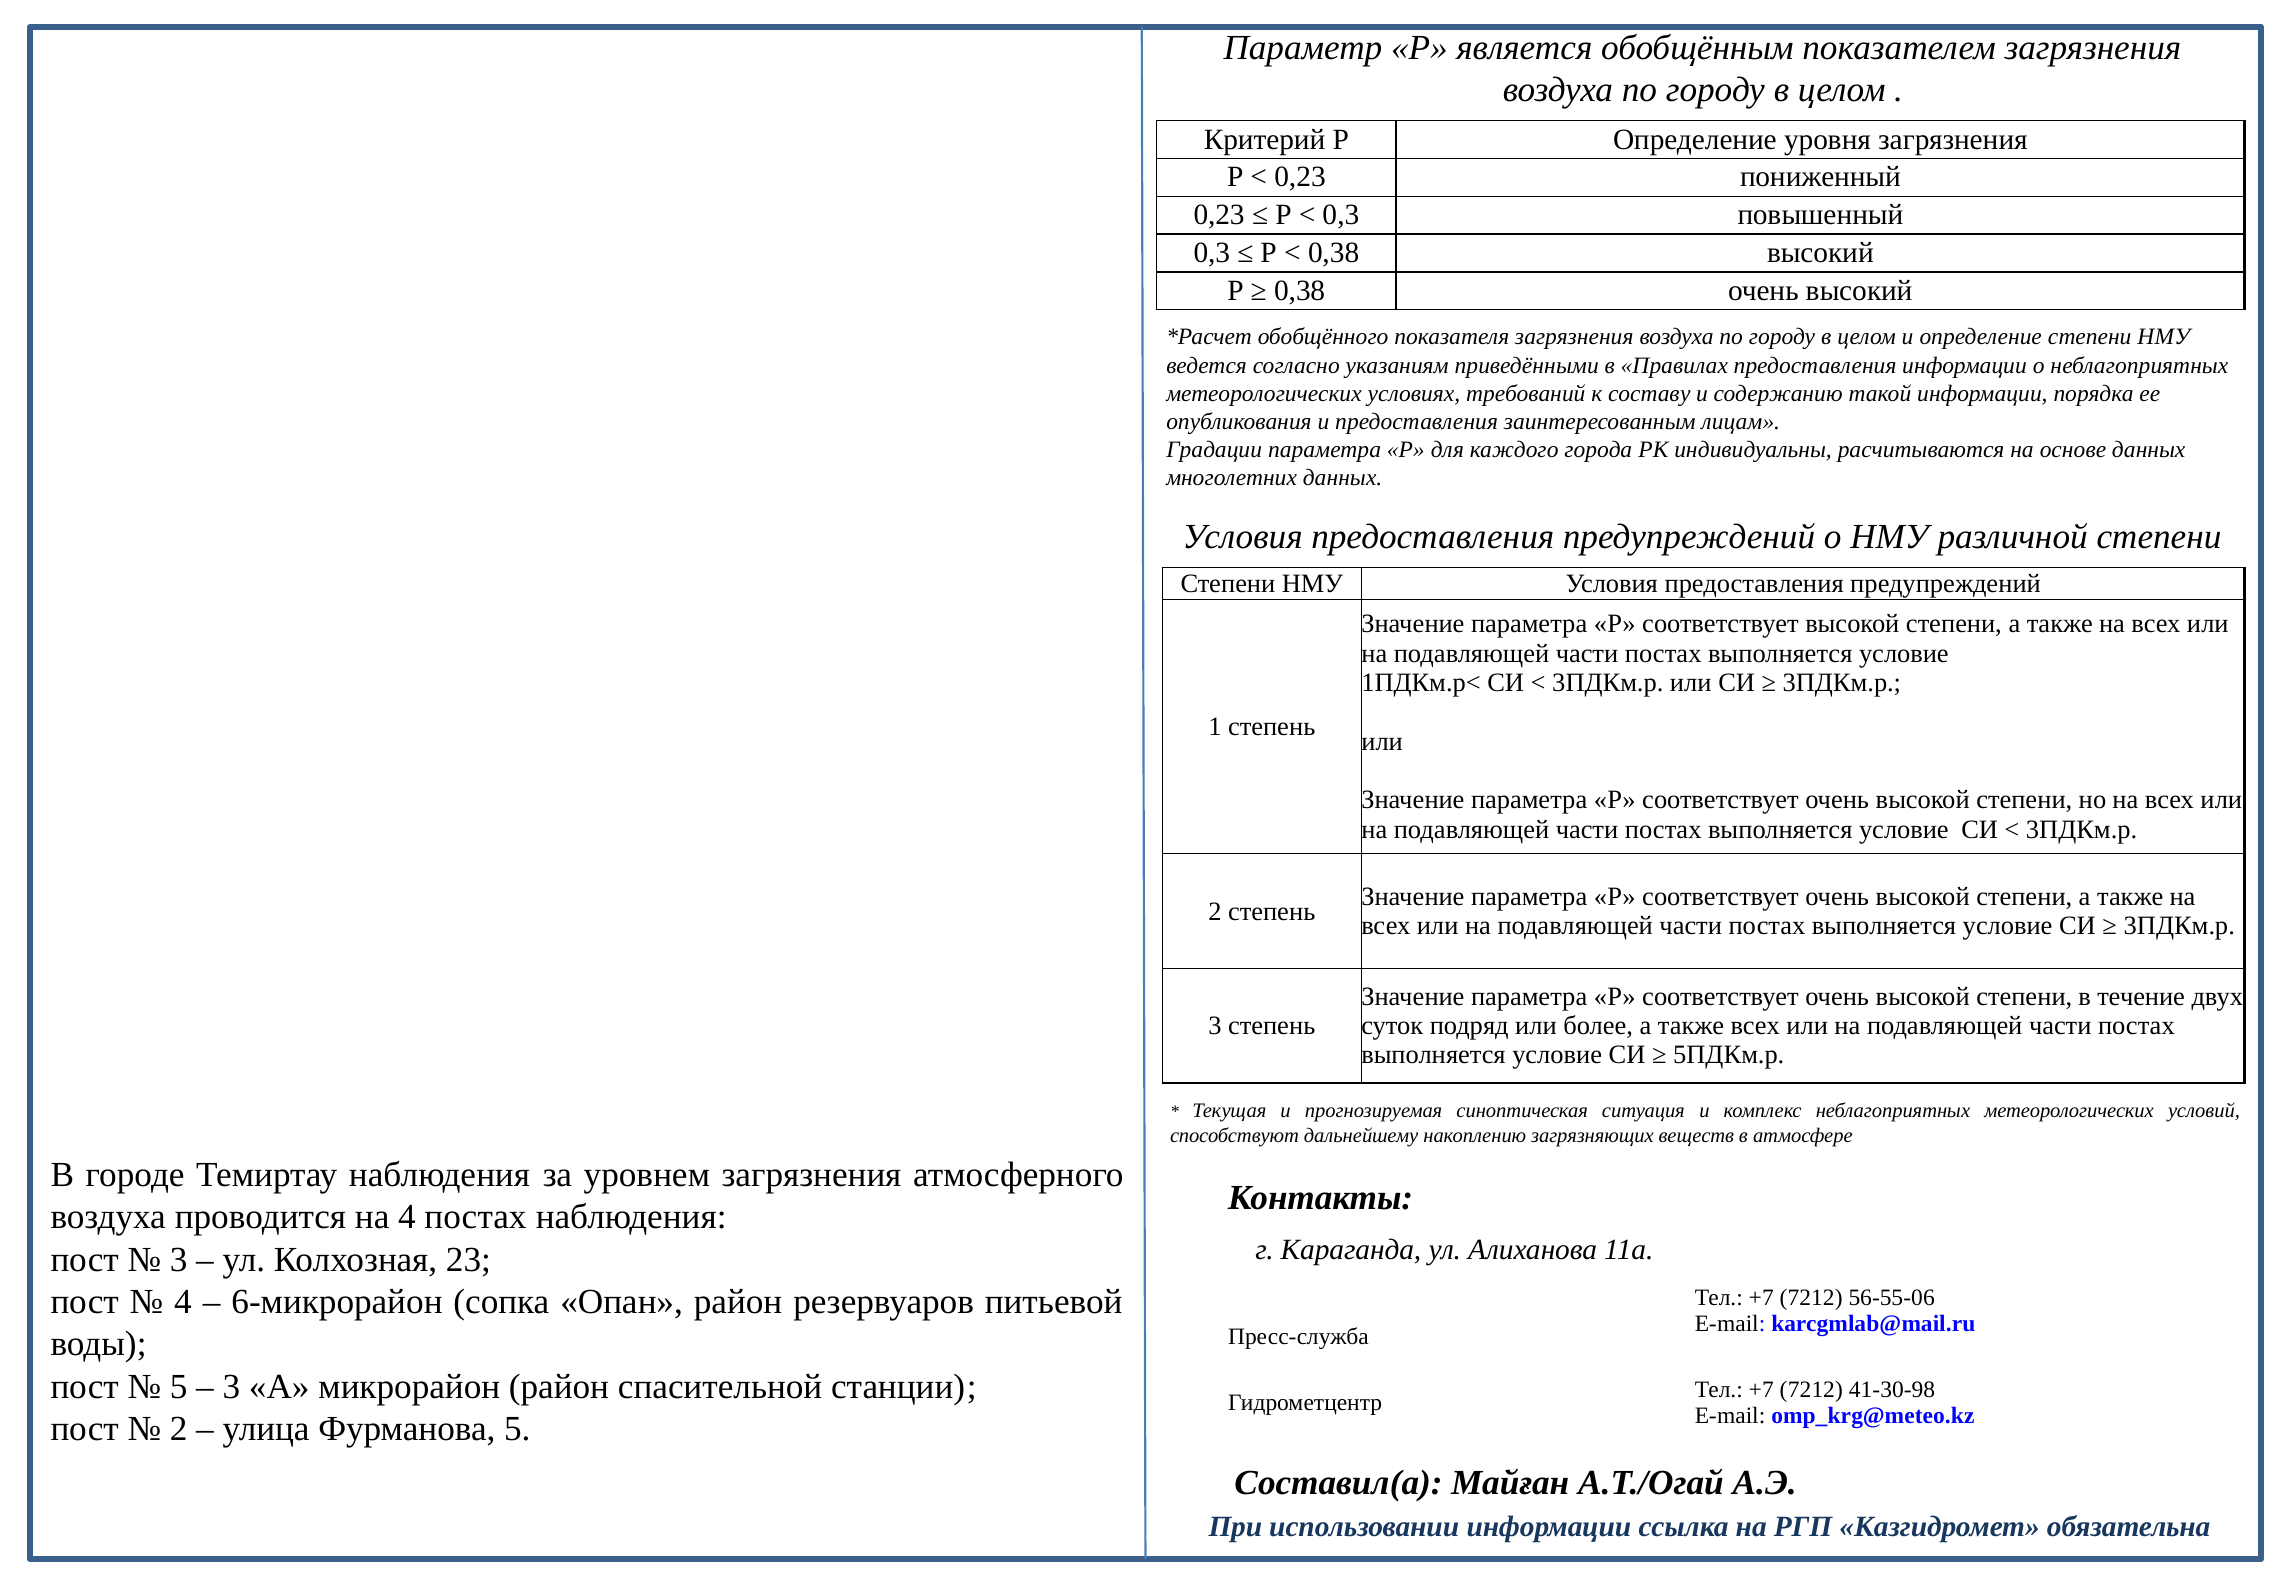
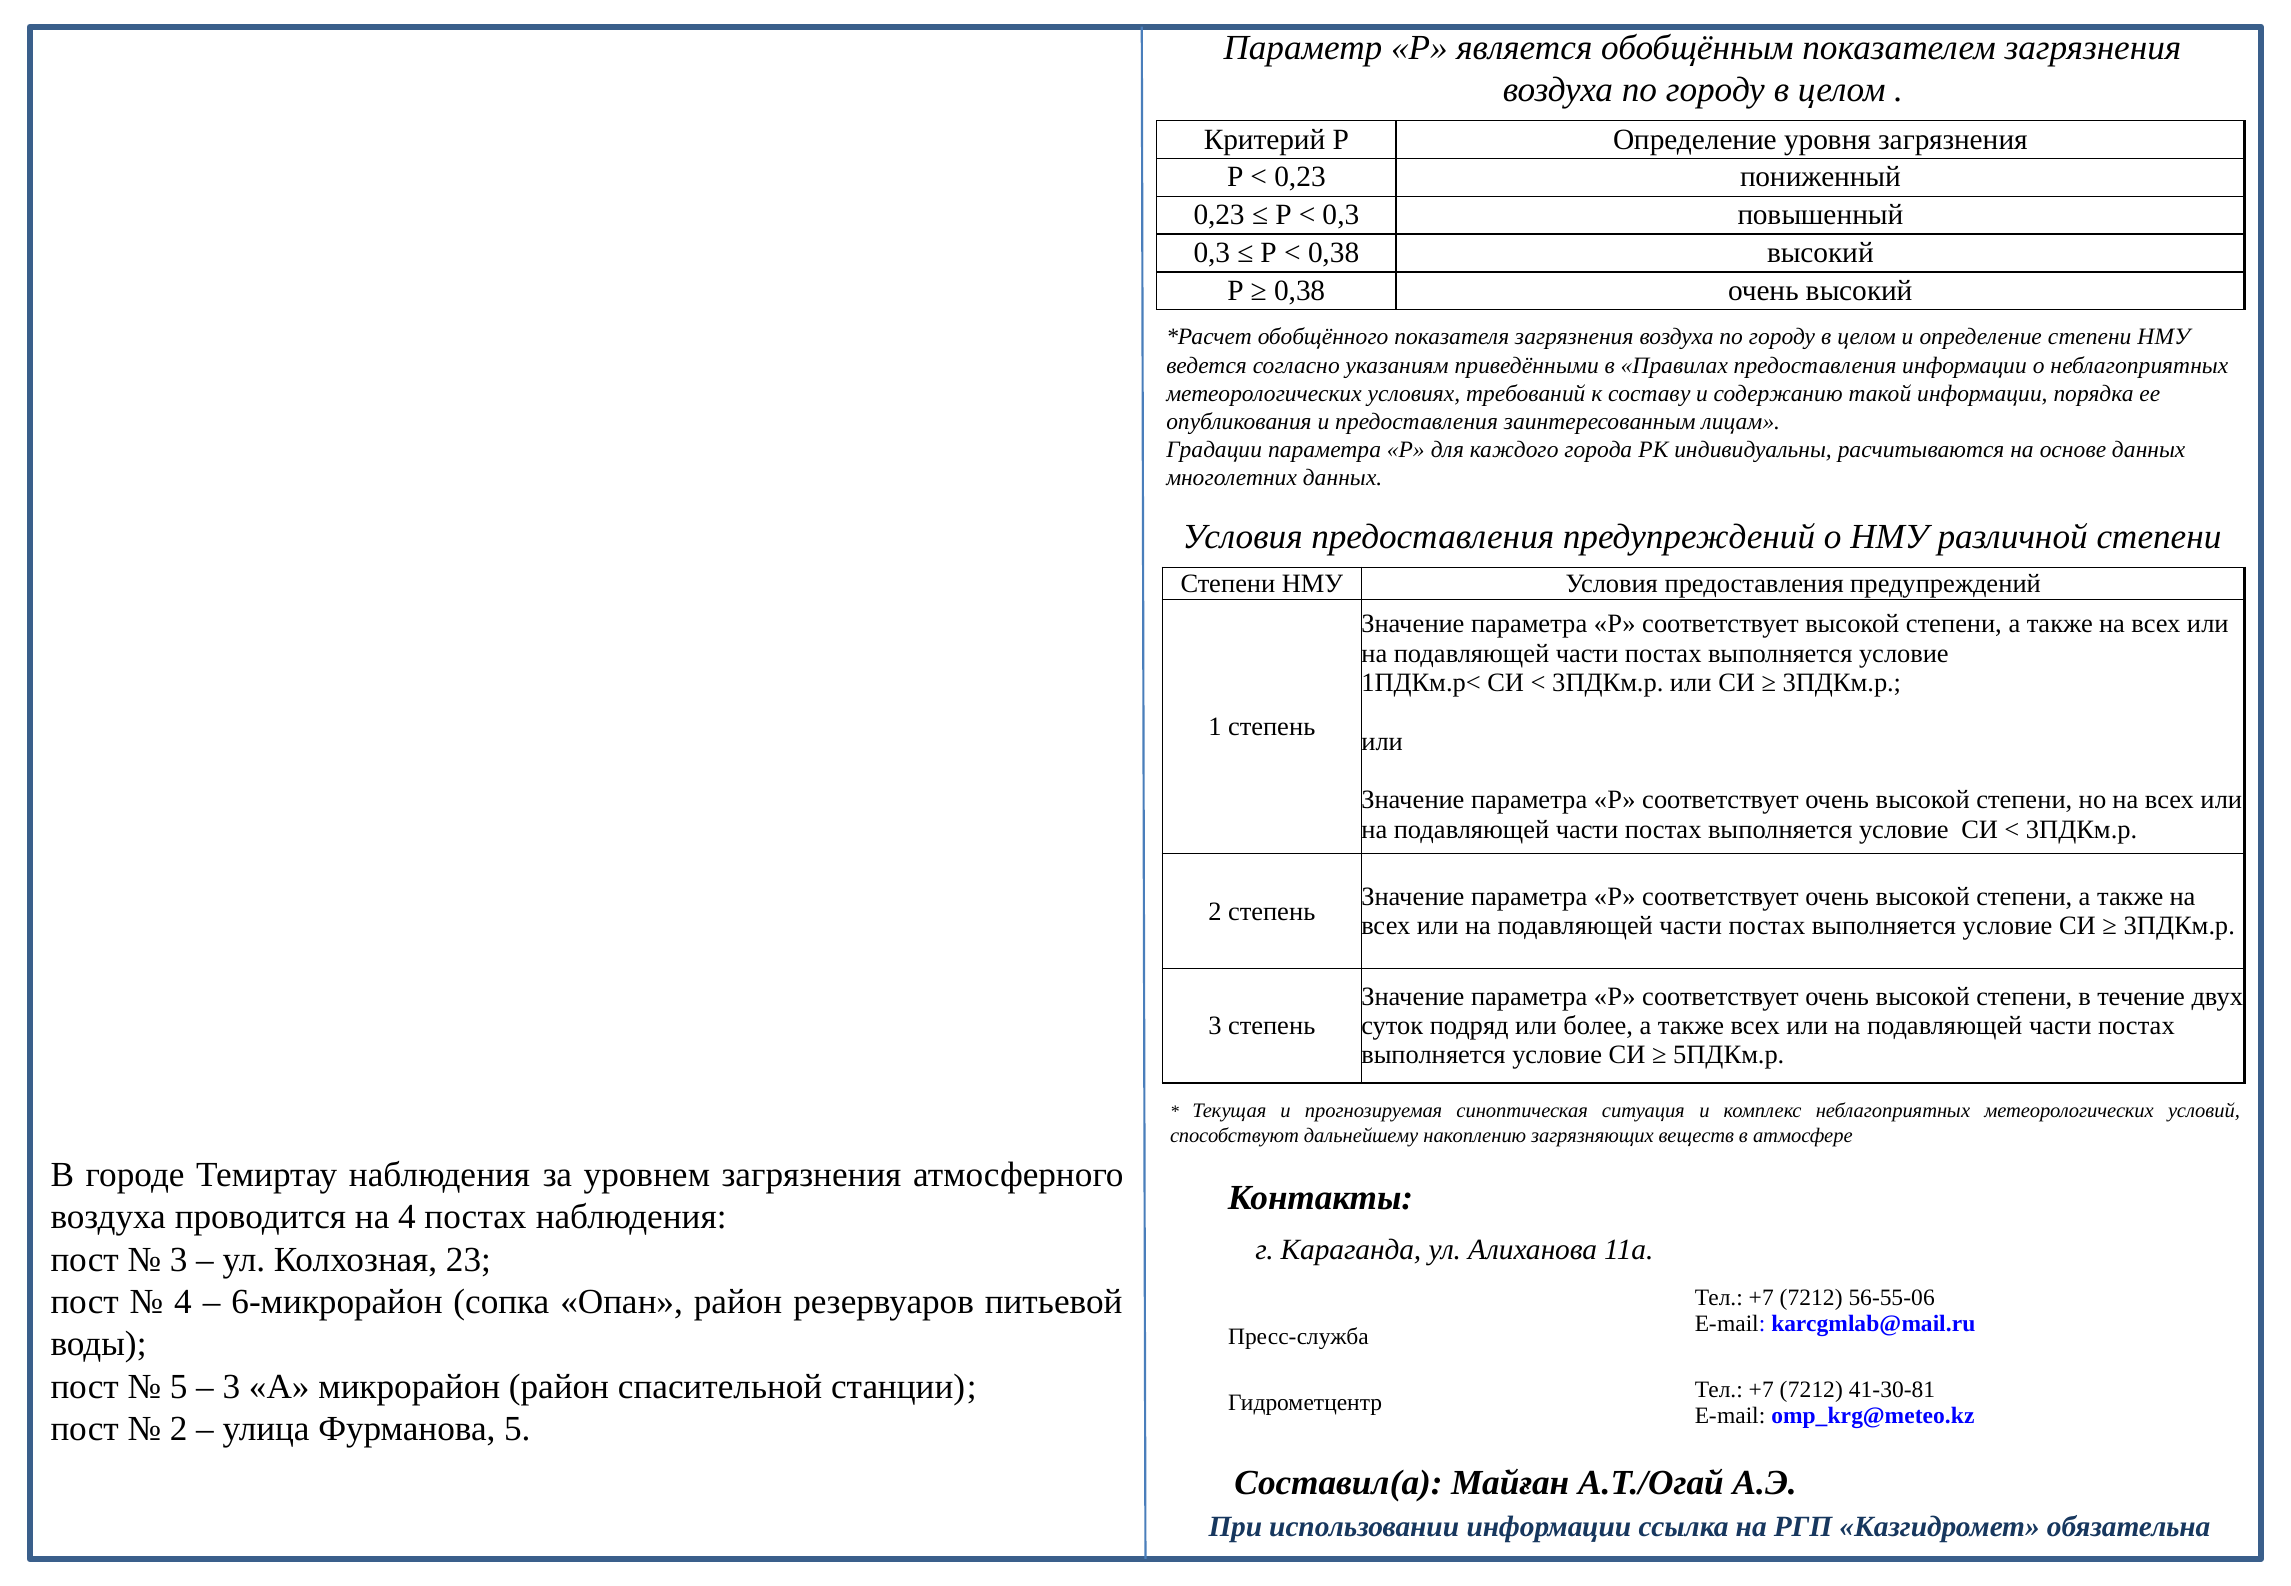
41-30-98: 41-30-98 -> 41-30-81
